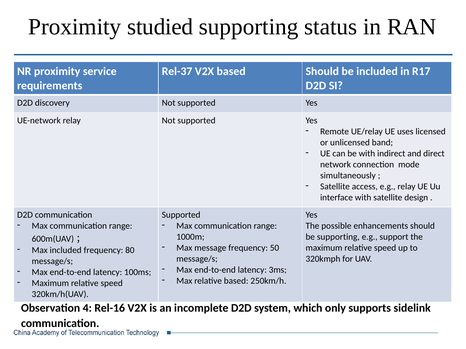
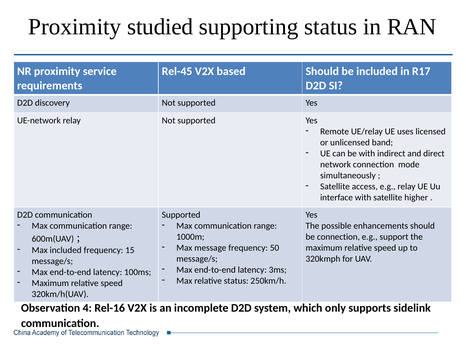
Rel-37: Rel-37 -> Rel-45
design: design -> higher
be supporting: supporting -> connection
80: 80 -> 15
relative based: based -> status
